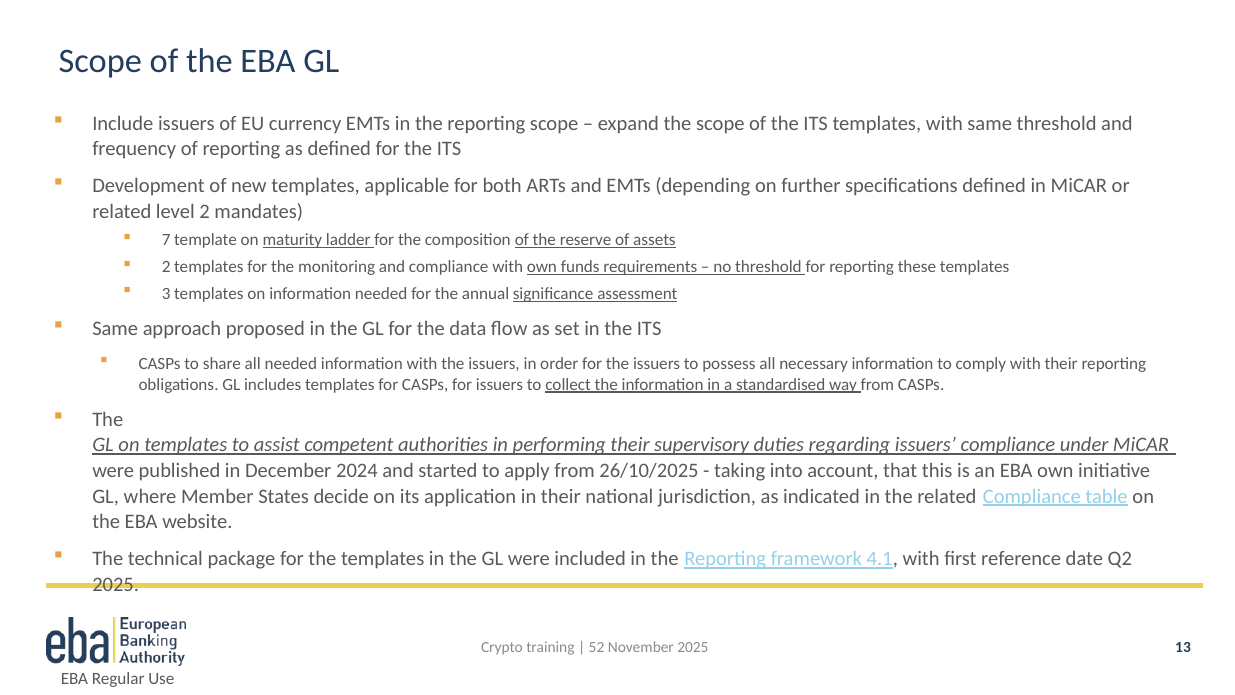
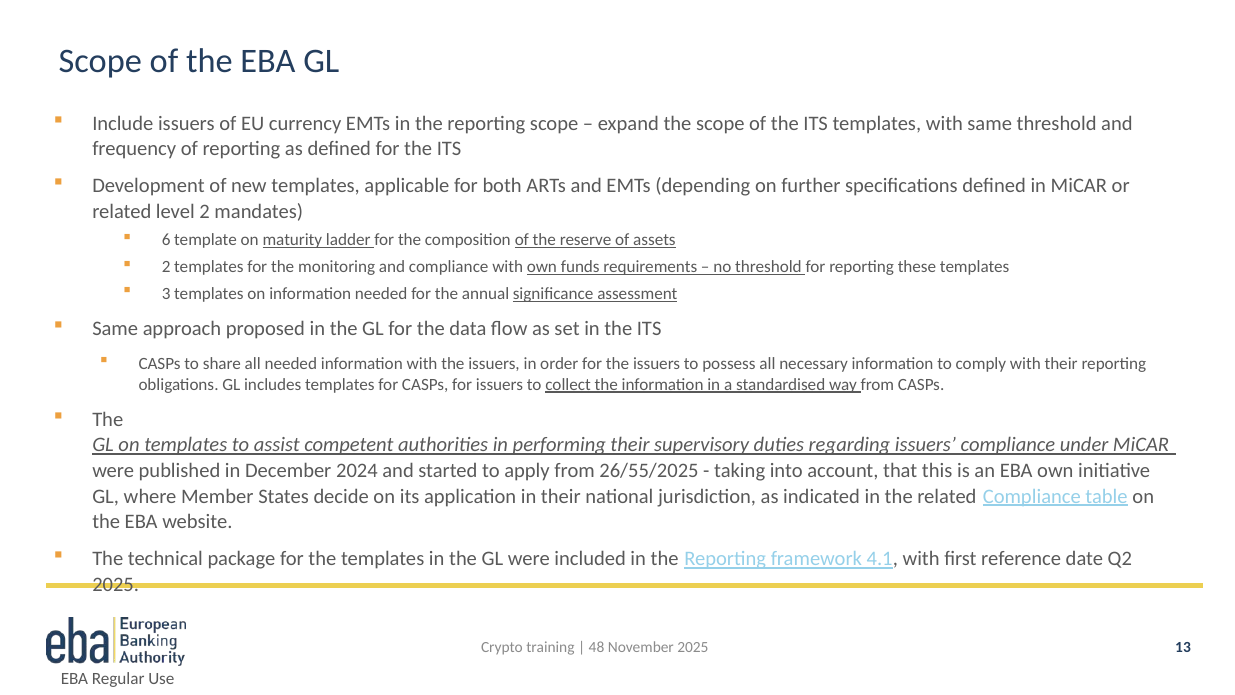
7: 7 -> 6
26/10/2025: 26/10/2025 -> 26/55/2025
52: 52 -> 48
